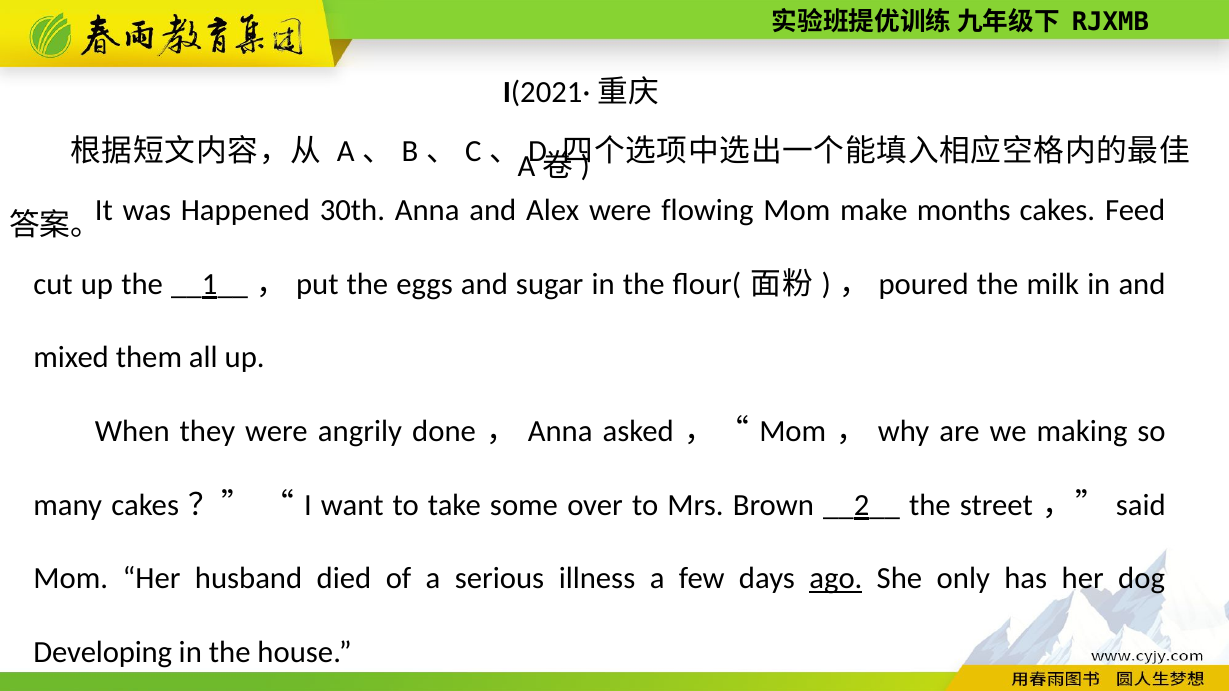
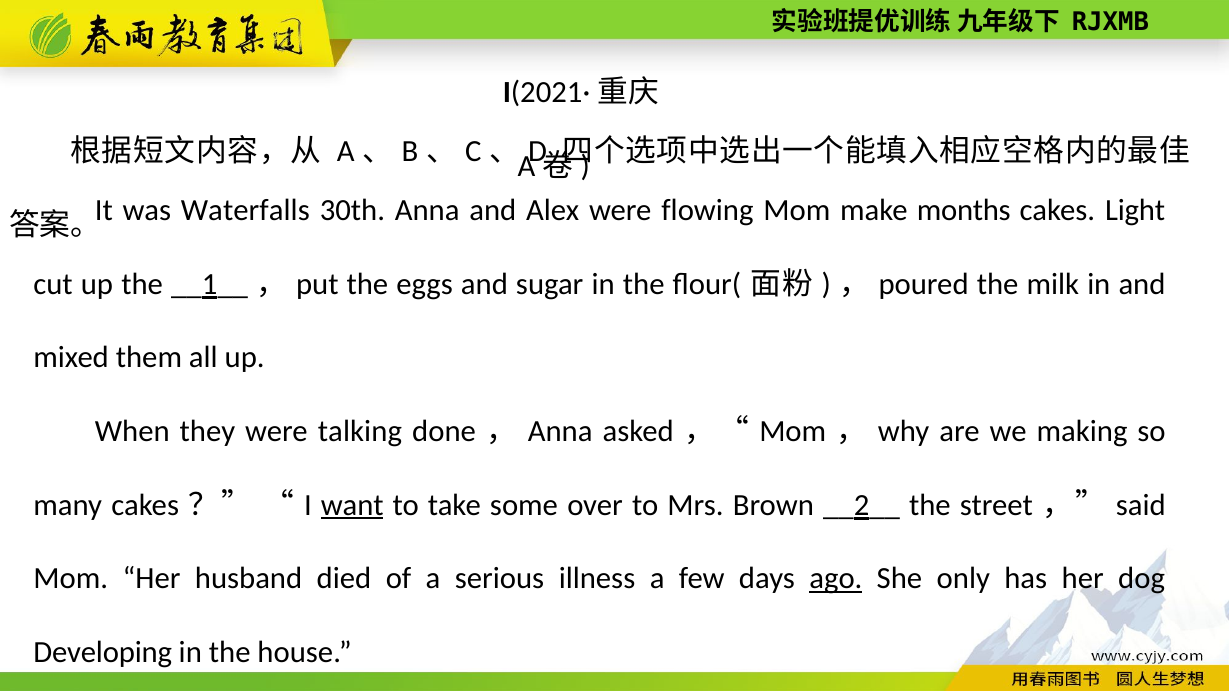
Happened: Happened -> Waterfalls
Feed: Feed -> Light
angrily: angrily -> talking
want underline: none -> present
